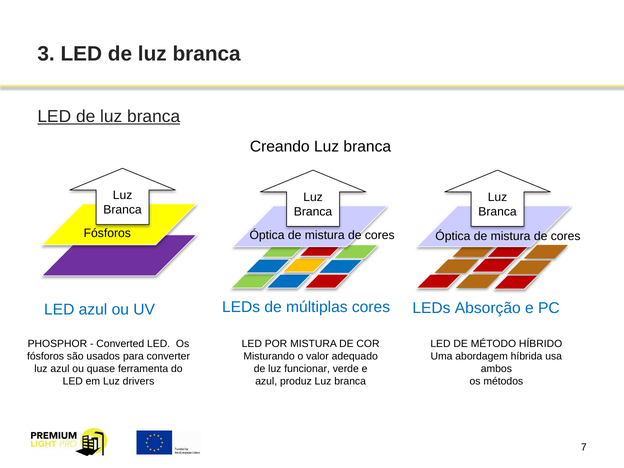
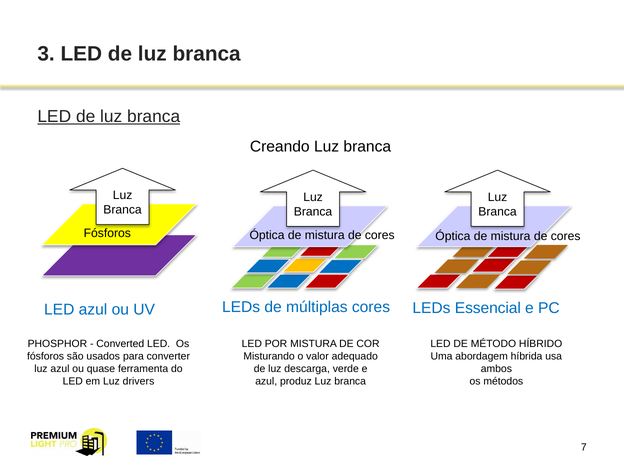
Absorção: Absorção -> Essencial
funcionar: funcionar -> descarga
